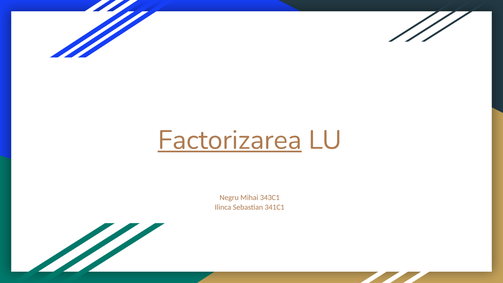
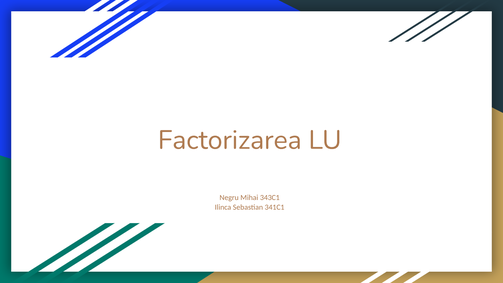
Factorizarea underline: present -> none
